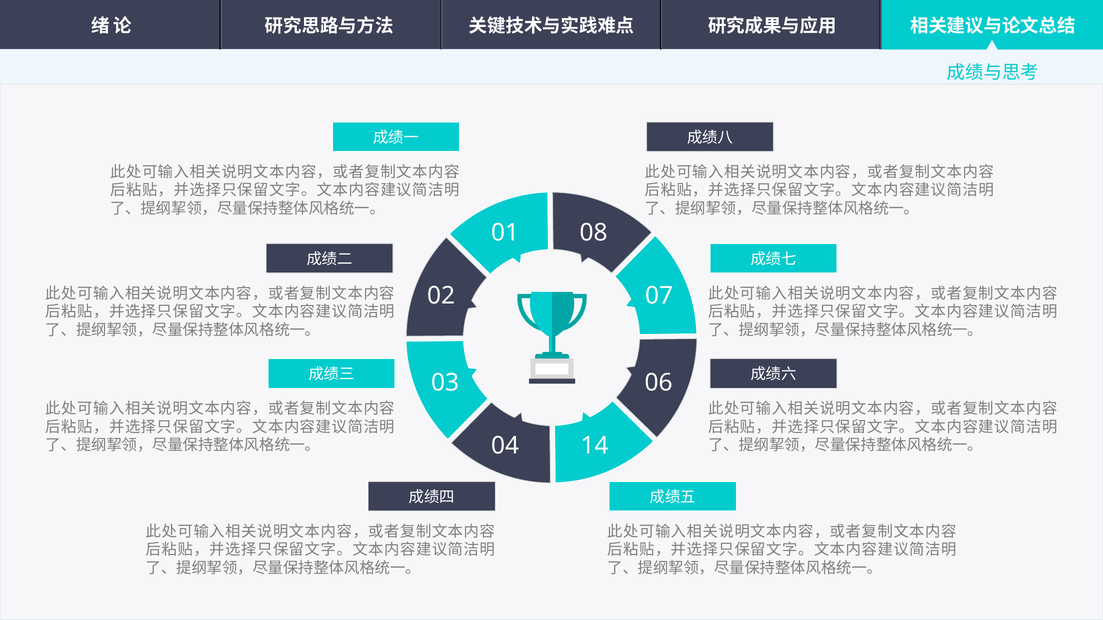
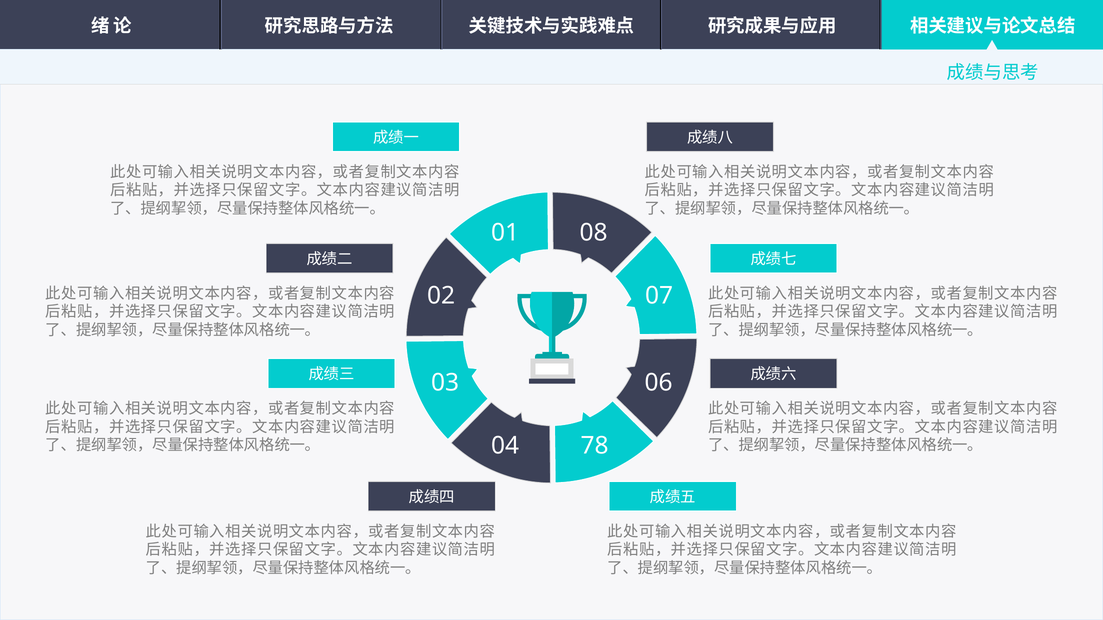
14: 14 -> 78
